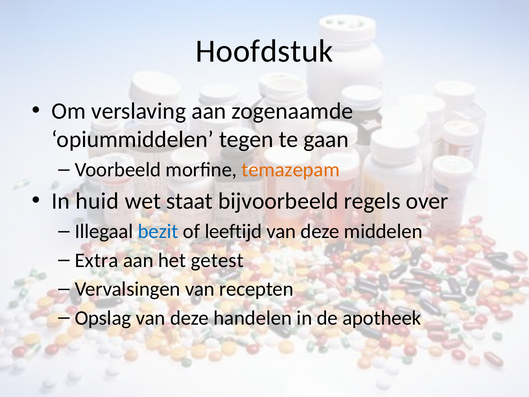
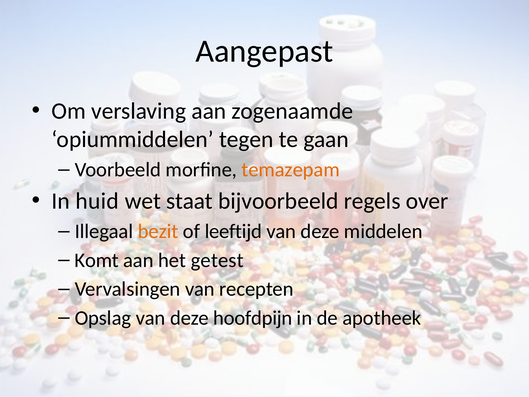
Hoofdstuk: Hoofdstuk -> Aangepast
bezit colour: blue -> orange
Extra: Extra -> Komt
handelen: handelen -> hoofdpijn
